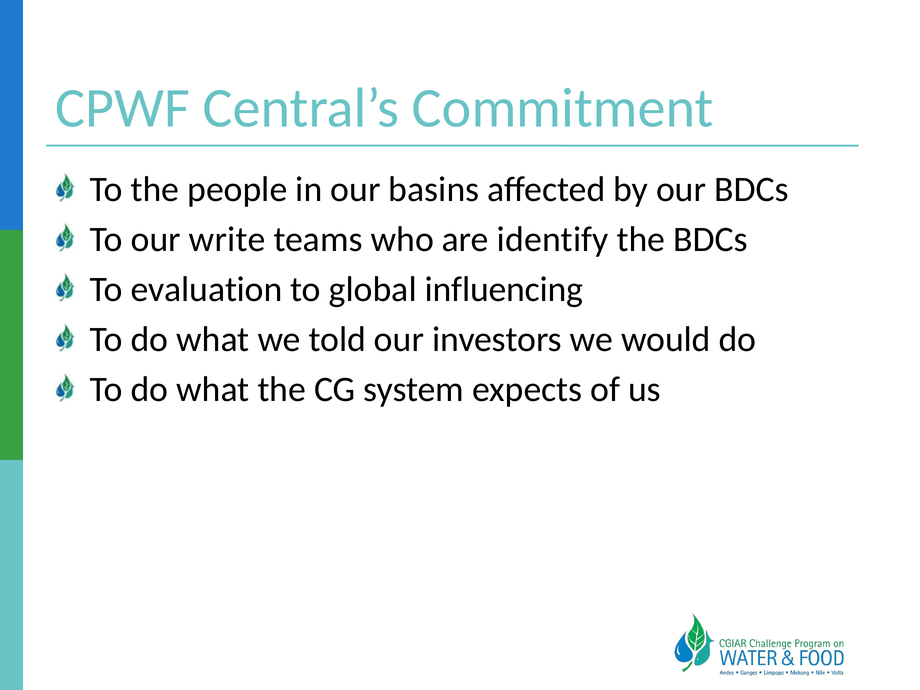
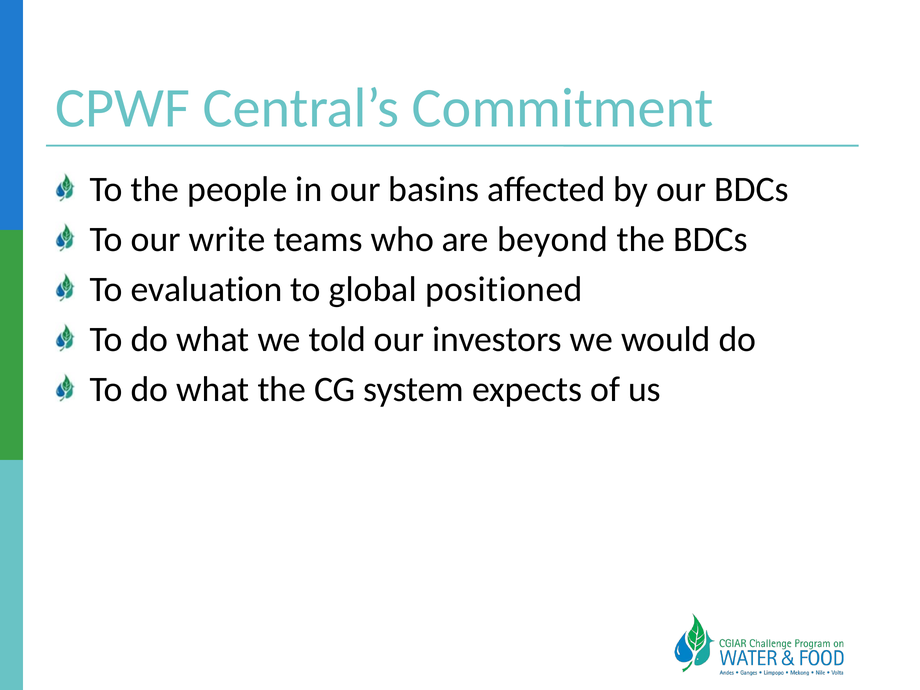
identify: identify -> beyond
influencing: influencing -> positioned
